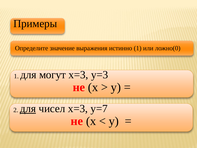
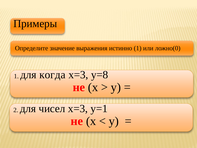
могут: могут -> когда
у=3: у=3 -> у=8
для at (28, 108) underline: present -> none
у=7: у=7 -> у=1
